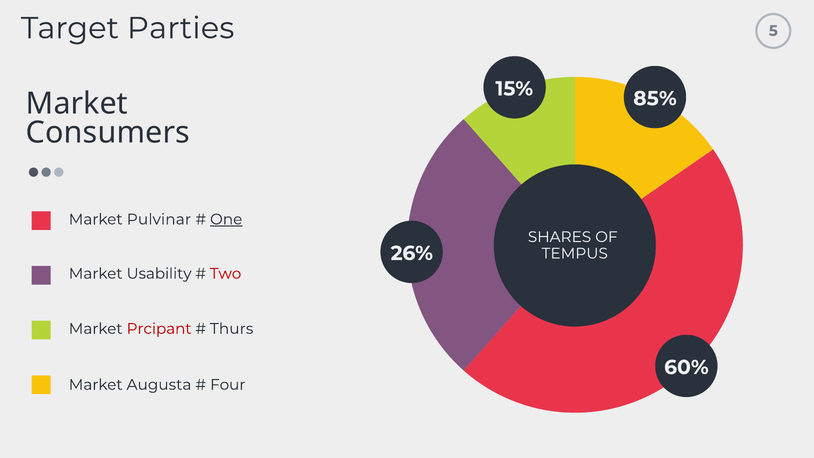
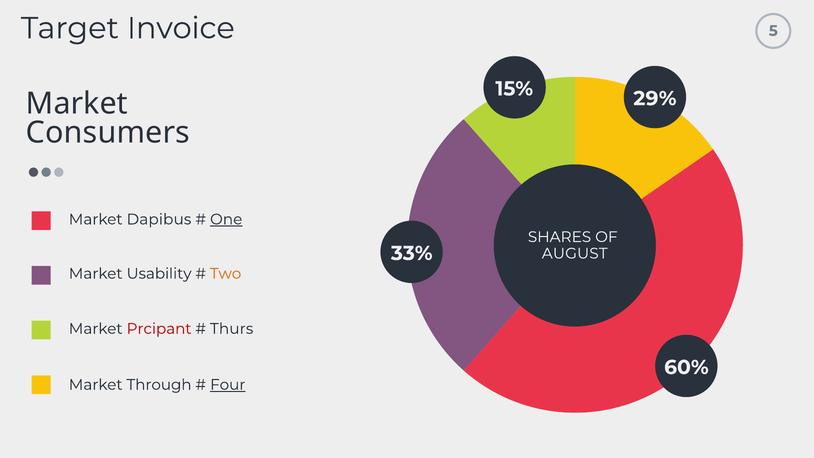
Parties: Parties -> Invoice
85%: 85% -> 29%
Pulvinar: Pulvinar -> Dapibus
26%: 26% -> 33%
TEMPUS: TEMPUS -> AUGUST
Two colour: red -> orange
Augusta: Augusta -> Through
Four underline: none -> present
